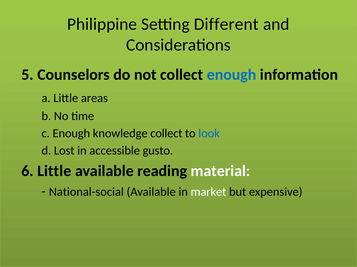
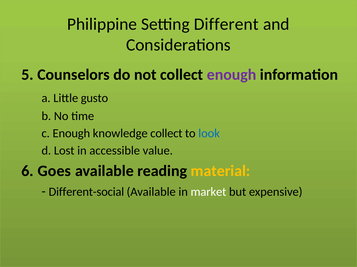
enough at (232, 75) colour: blue -> purple
areas: areas -> gusto
gusto: gusto -> value
6 Little: Little -> Goes
material colour: white -> yellow
National-social: National-social -> Different-social
